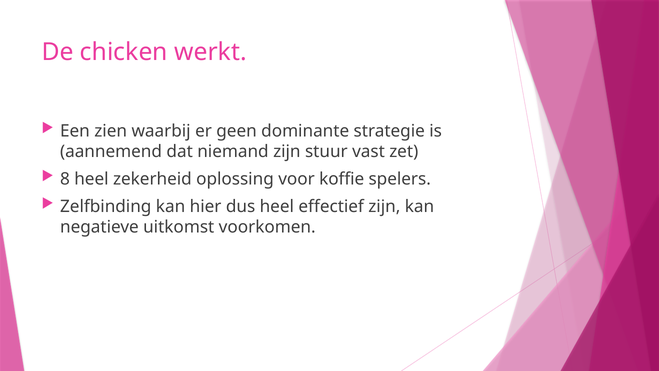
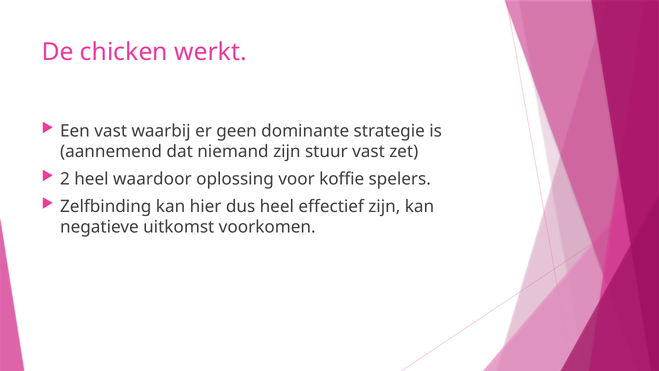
Een zien: zien -> vast
8: 8 -> 2
zekerheid: zekerheid -> waardoor
